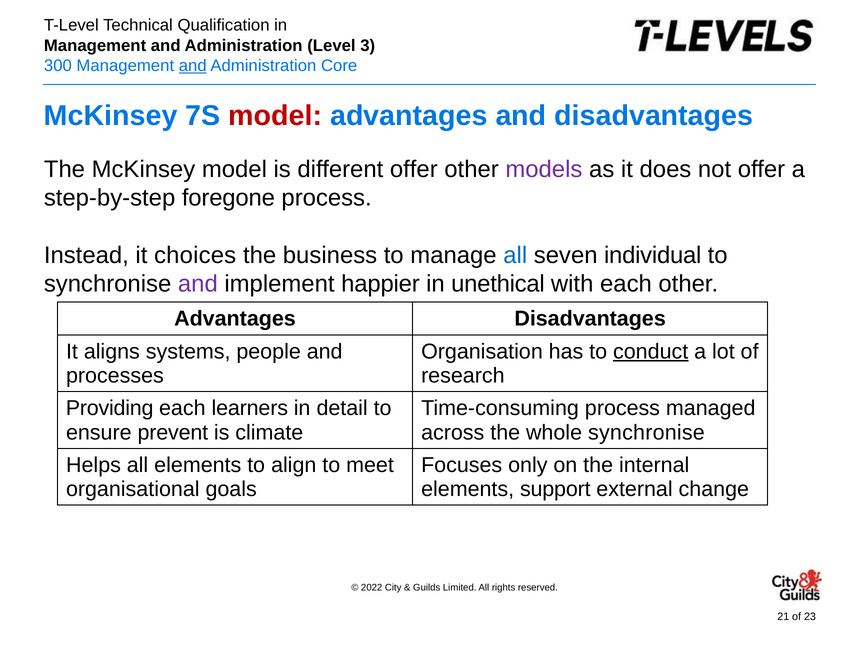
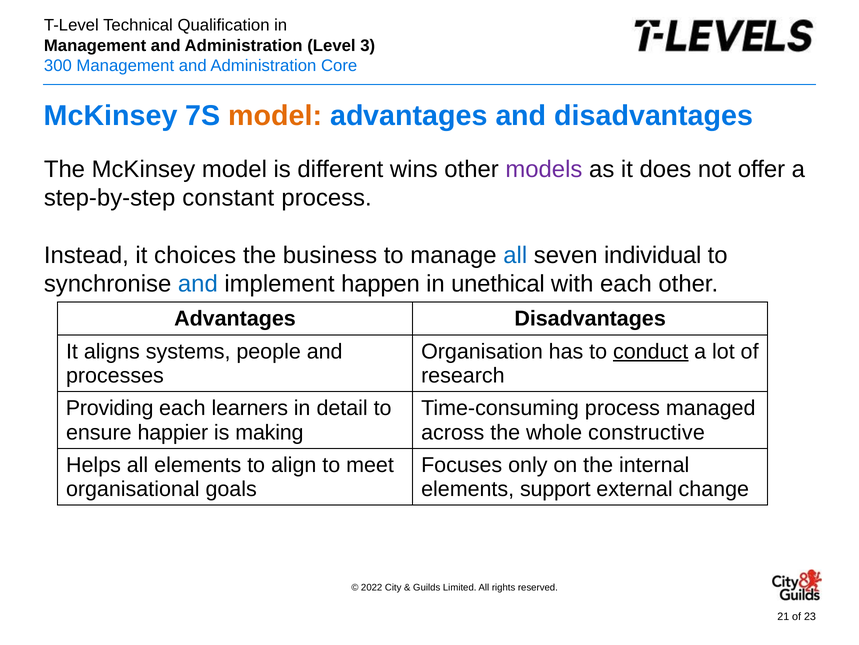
and at (193, 66) underline: present -> none
model at (275, 116) colour: red -> orange
different offer: offer -> wins
foregone: foregone -> constant
and at (198, 284) colour: purple -> blue
happier: happier -> happen
prevent: prevent -> happier
climate: climate -> making
whole synchronise: synchronise -> constructive
